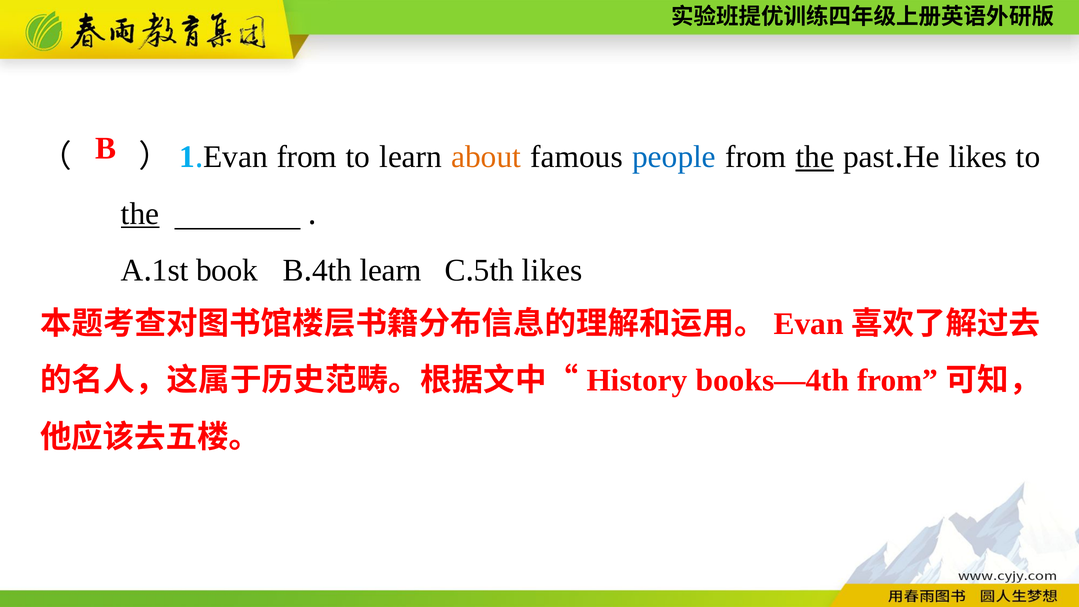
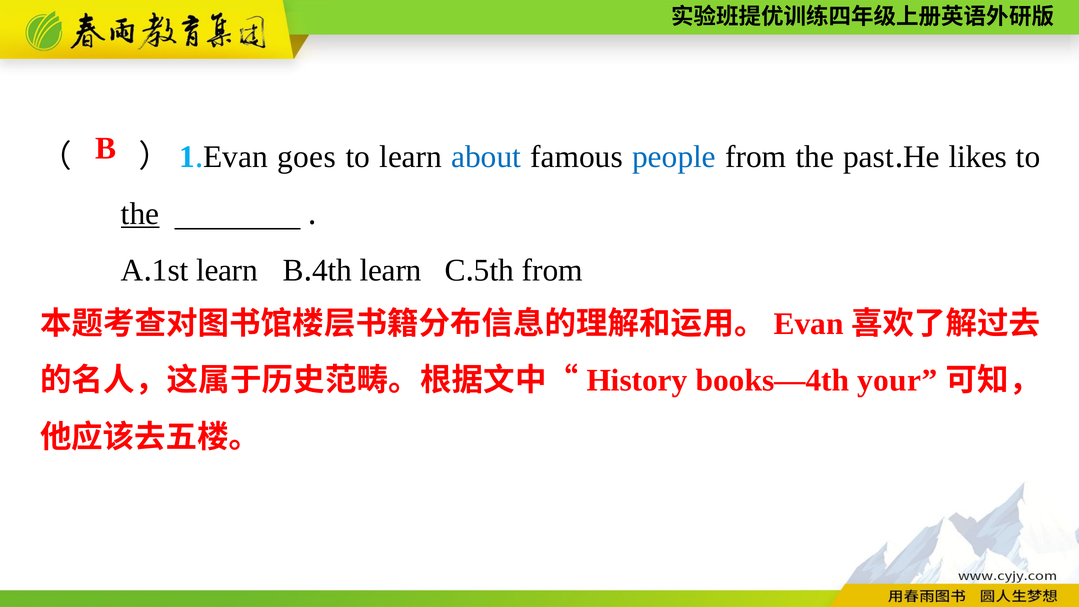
from at (307, 157): from -> goes
about colour: orange -> blue
the at (815, 157) underline: present -> none
book at (227, 270): book -> learn
likes at (552, 270): likes -> from
books—4th from: from -> your
